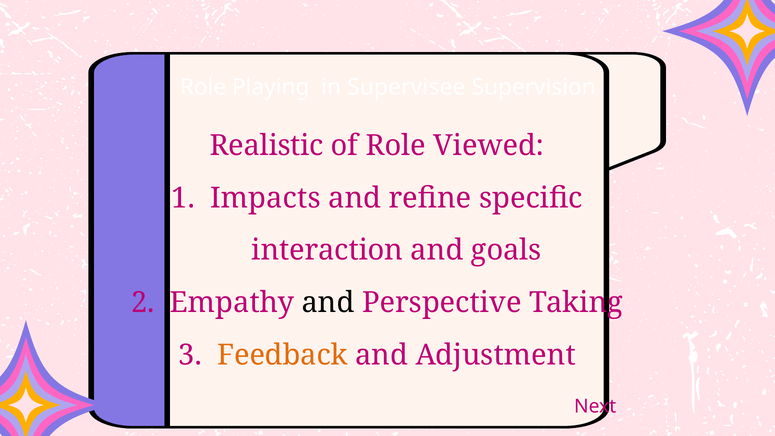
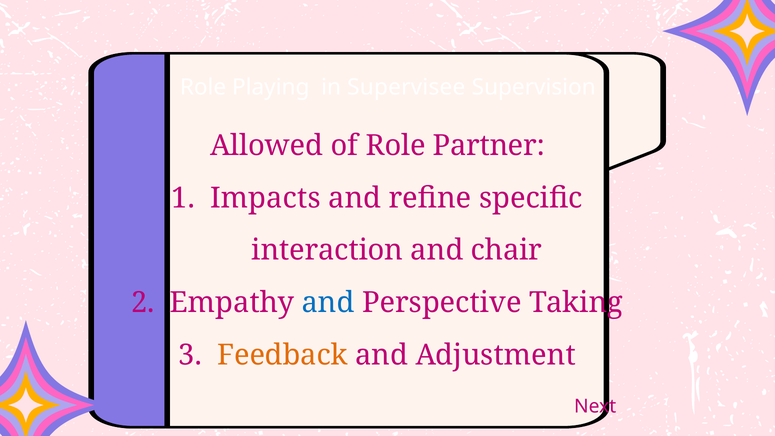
Realistic: Realistic -> Allowed
Viewed: Viewed -> Partner
goals: goals -> chair
and at (328, 303) colour: black -> blue
